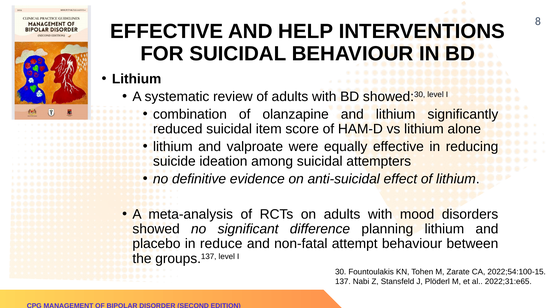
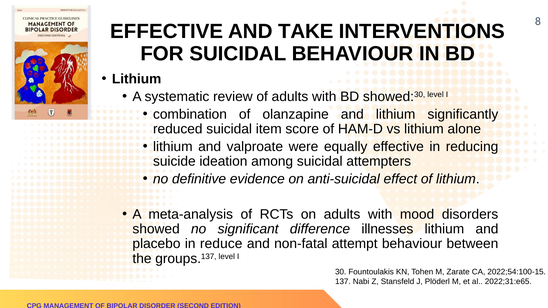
HELP: HELP -> TAKE
planning: planning -> illnesses
